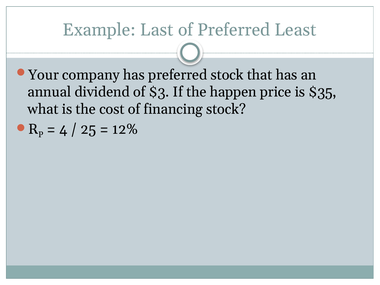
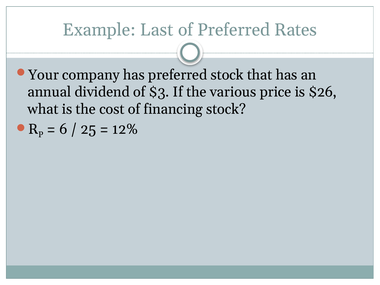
Least: Least -> Rates
happen: happen -> various
$35: $35 -> $26
4: 4 -> 6
